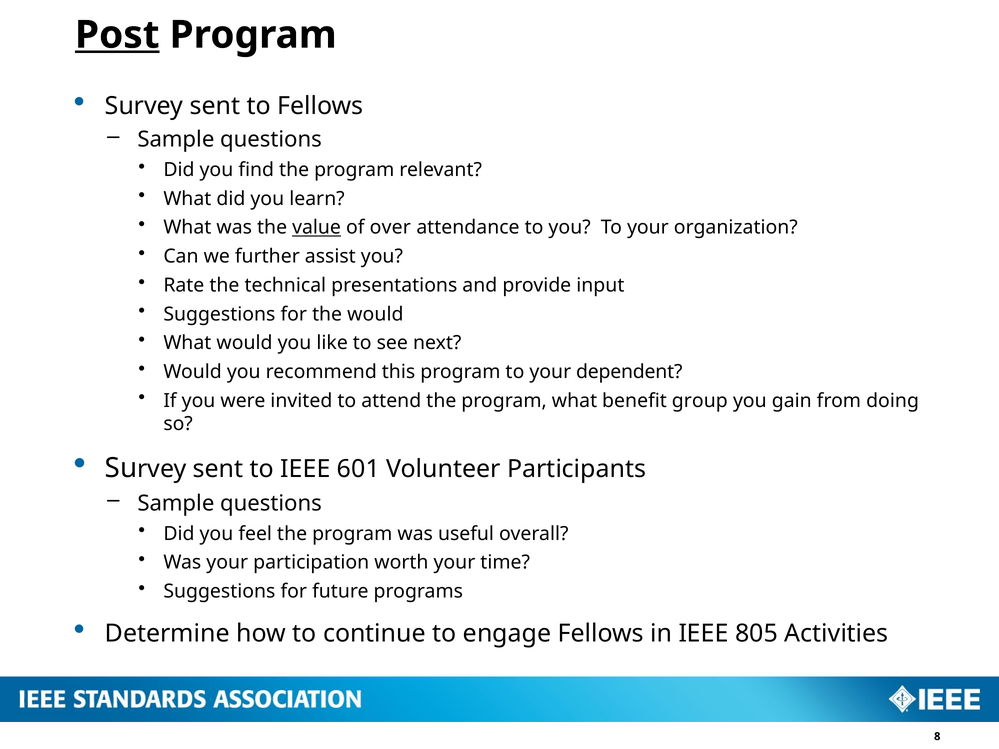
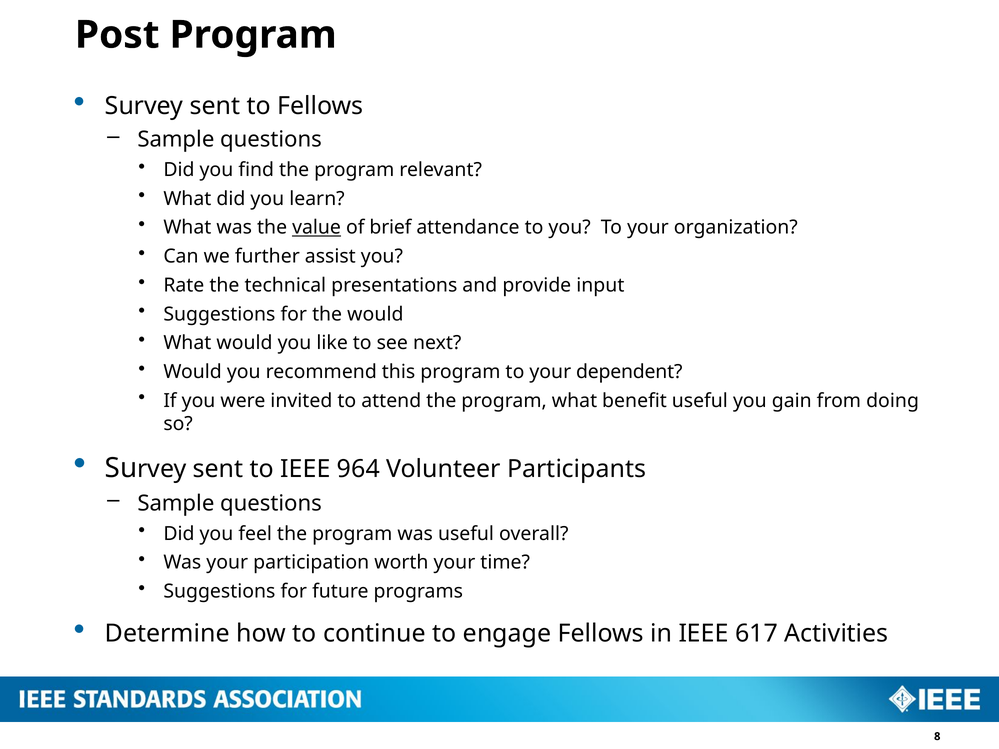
Post underline: present -> none
over: over -> brief
benefit group: group -> useful
601: 601 -> 964
805: 805 -> 617
